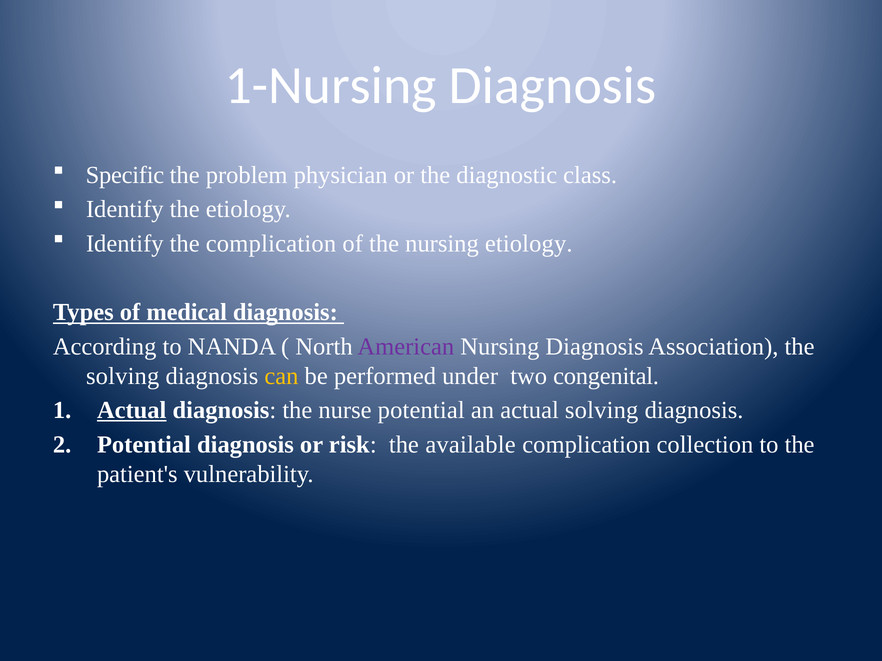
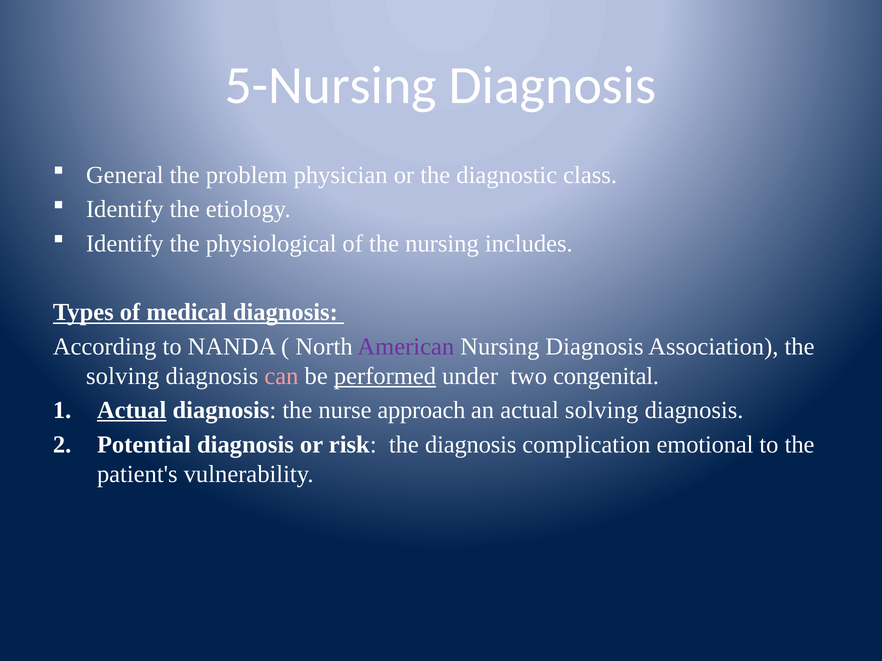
1-Nursing: 1-Nursing -> 5-Nursing
Specific: Specific -> General
the complication: complication -> physiological
nursing etiology: etiology -> includes
can colour: yellow -> pink
performed underline: none -> present
nurse potential: potential -> approach
the available: available -> diagnosis
collection: collection -> emotional
